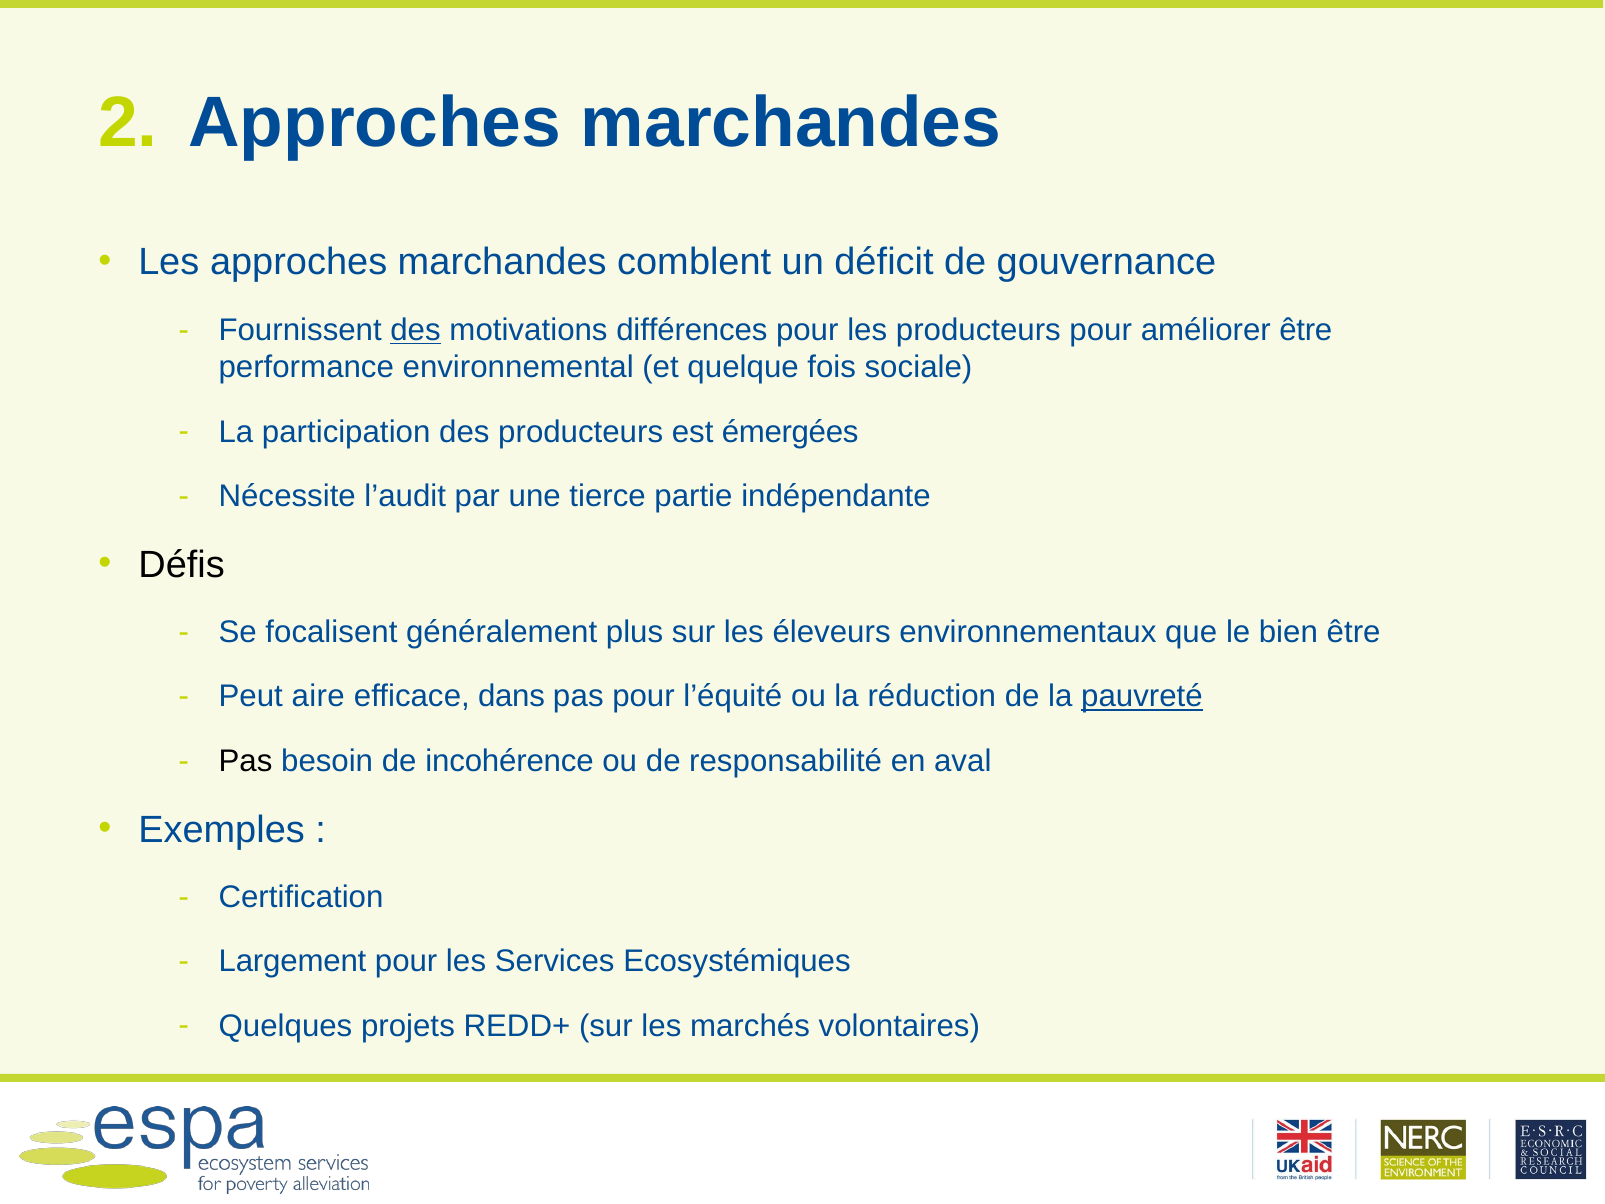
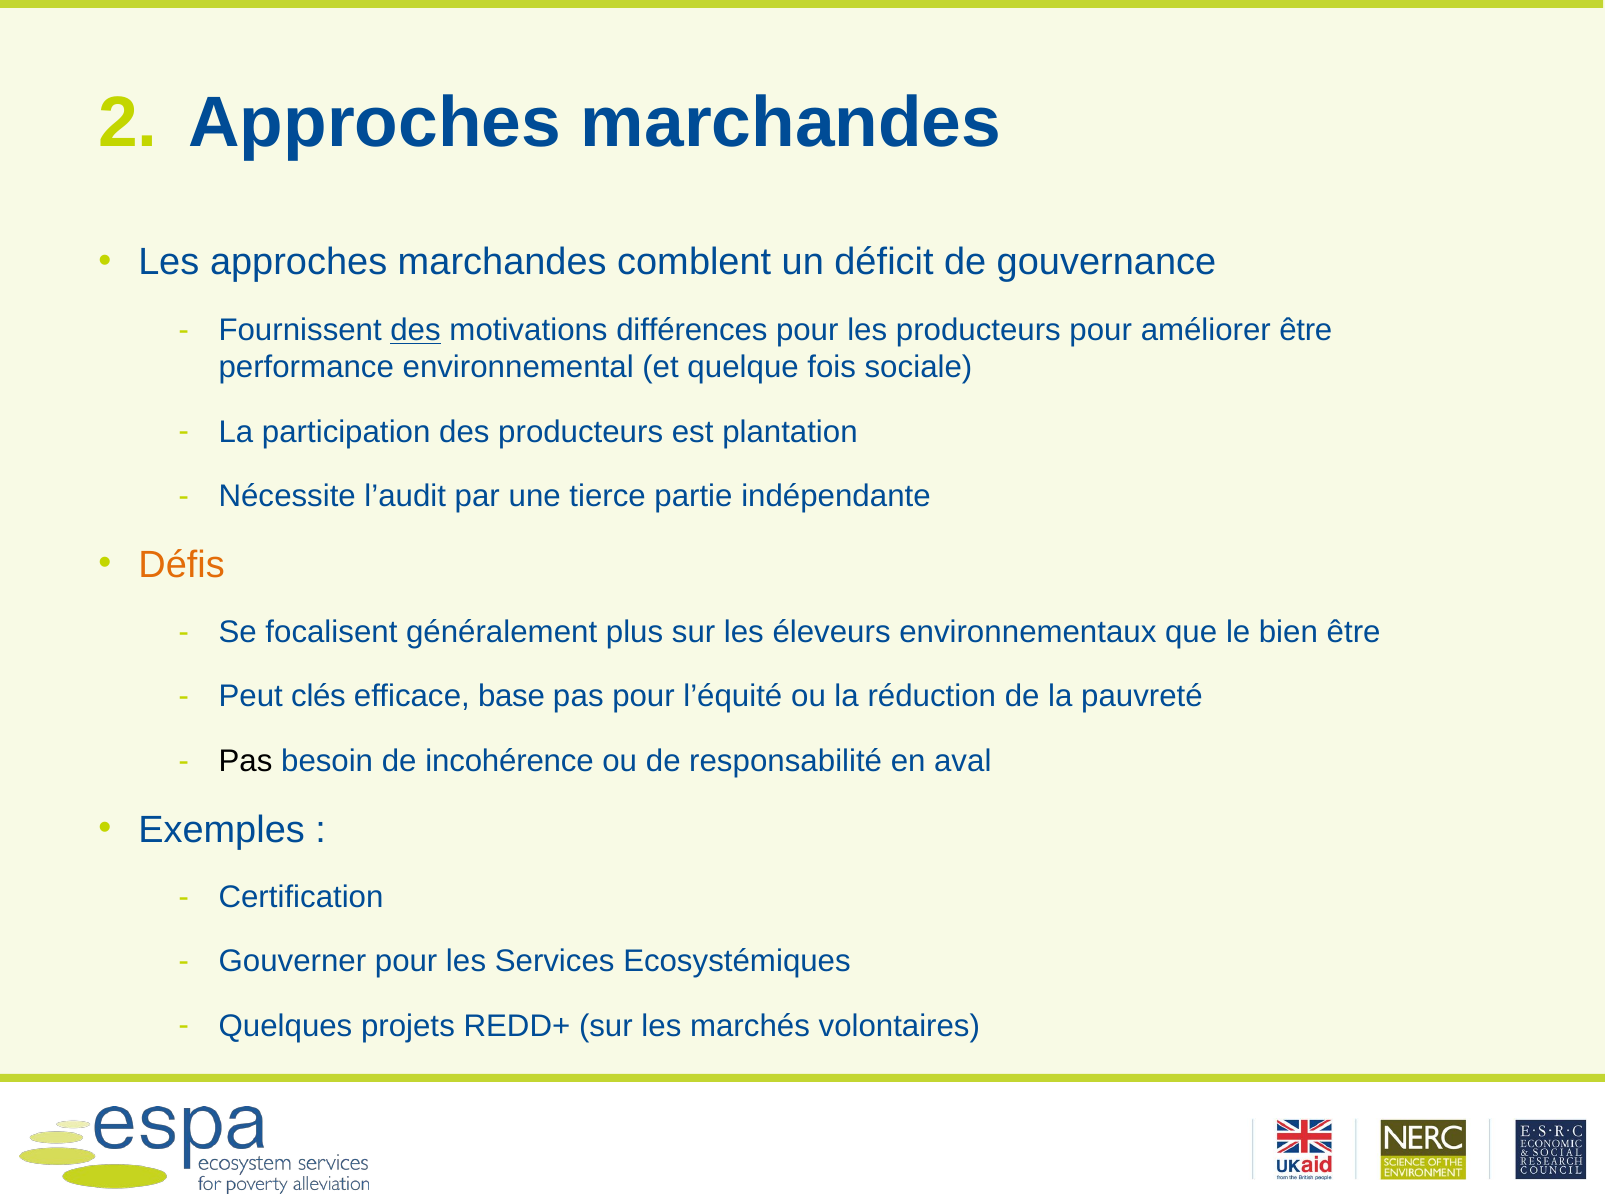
émergées: émergées -> plantation
Défis colour: black -> orange
aire: aire -> clés
dans: dans -> base
pauvreté underline: present -> none
Largement: Largement -> Gouverner
